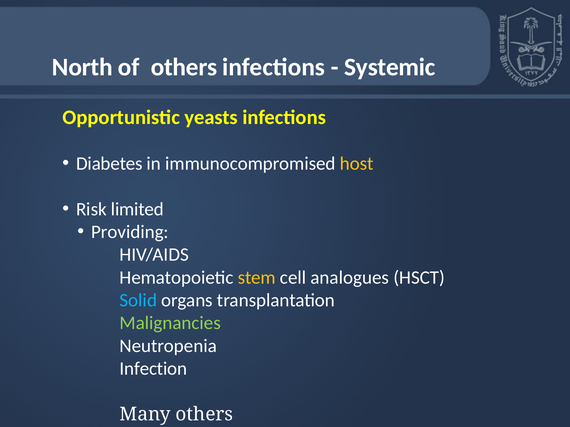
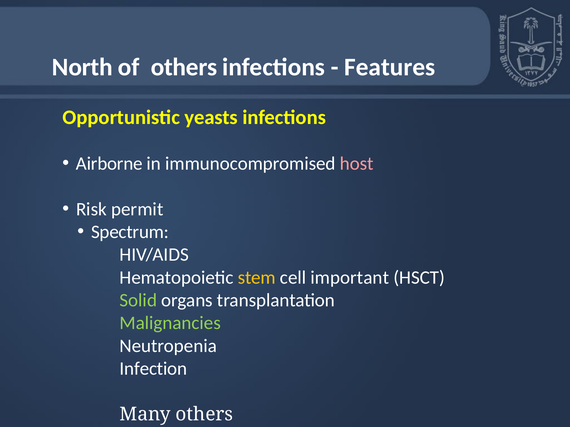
Systemic: Systemic -> Features
Diabetes: Diabetes -> Airborne
host colour: yellow -> pink
limited: limited -> permit
Providing: Providing -> Spectrum
analogues: analogues -> important
Solid colour: light blue -> light green
